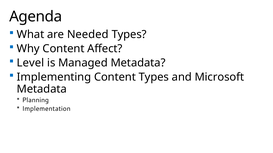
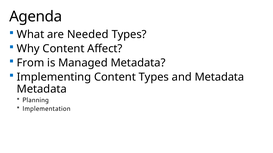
Level: Level -> From
and Microsoft: Microsoft -> Metadata
